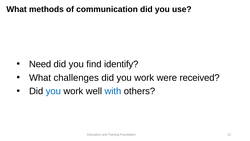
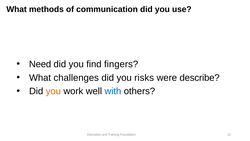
identify: identify -> fingers
work at (144, 78): work -> risks
received: received -> describe
you at (53, 91) colour: blue -> orange
